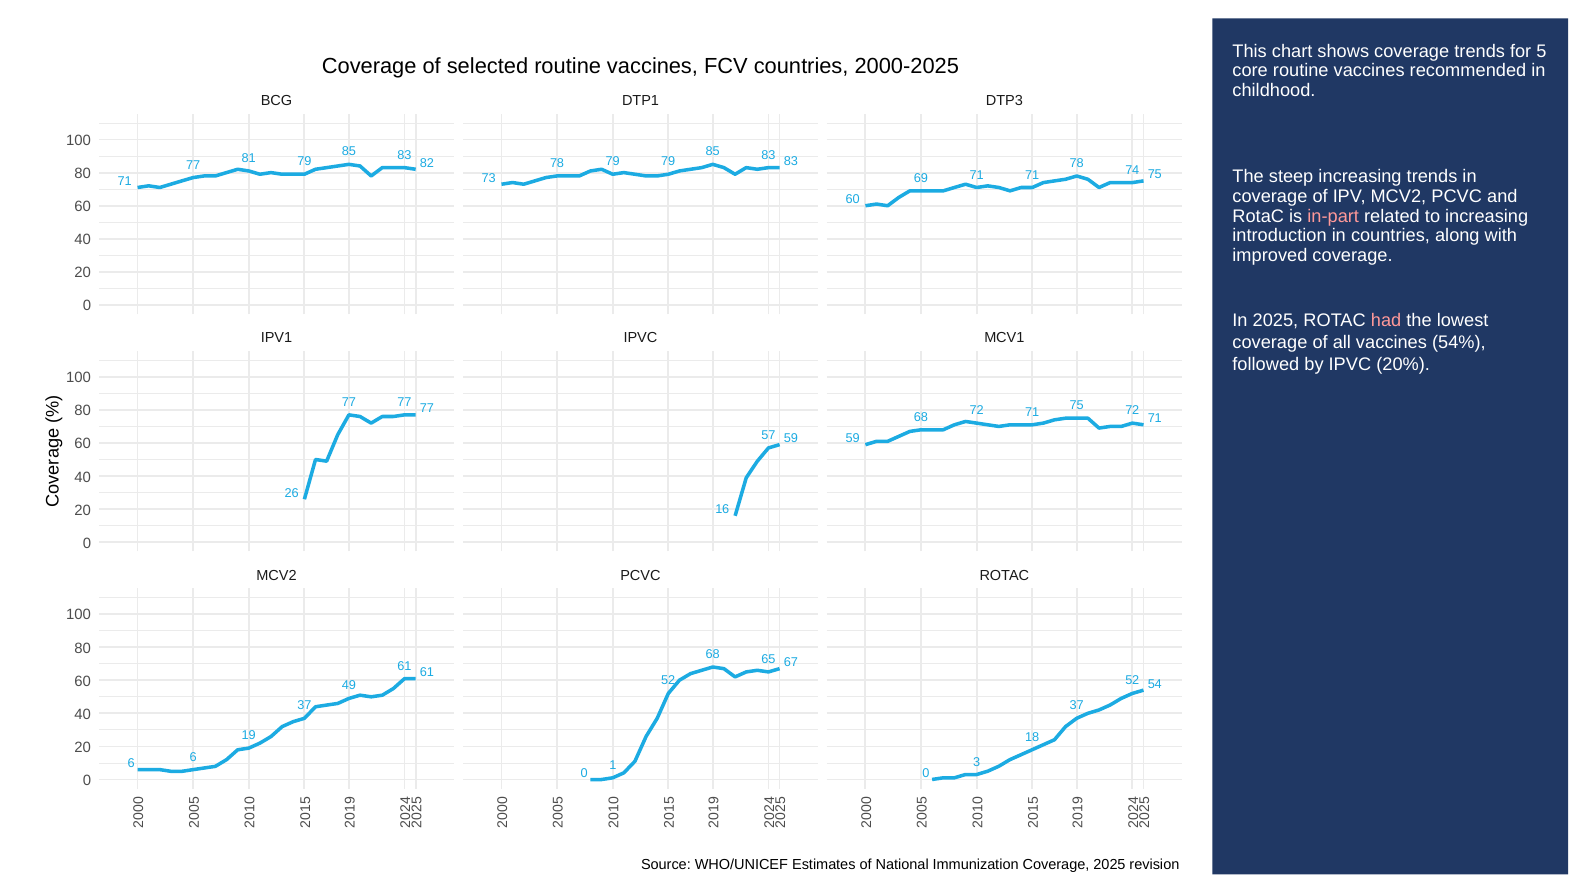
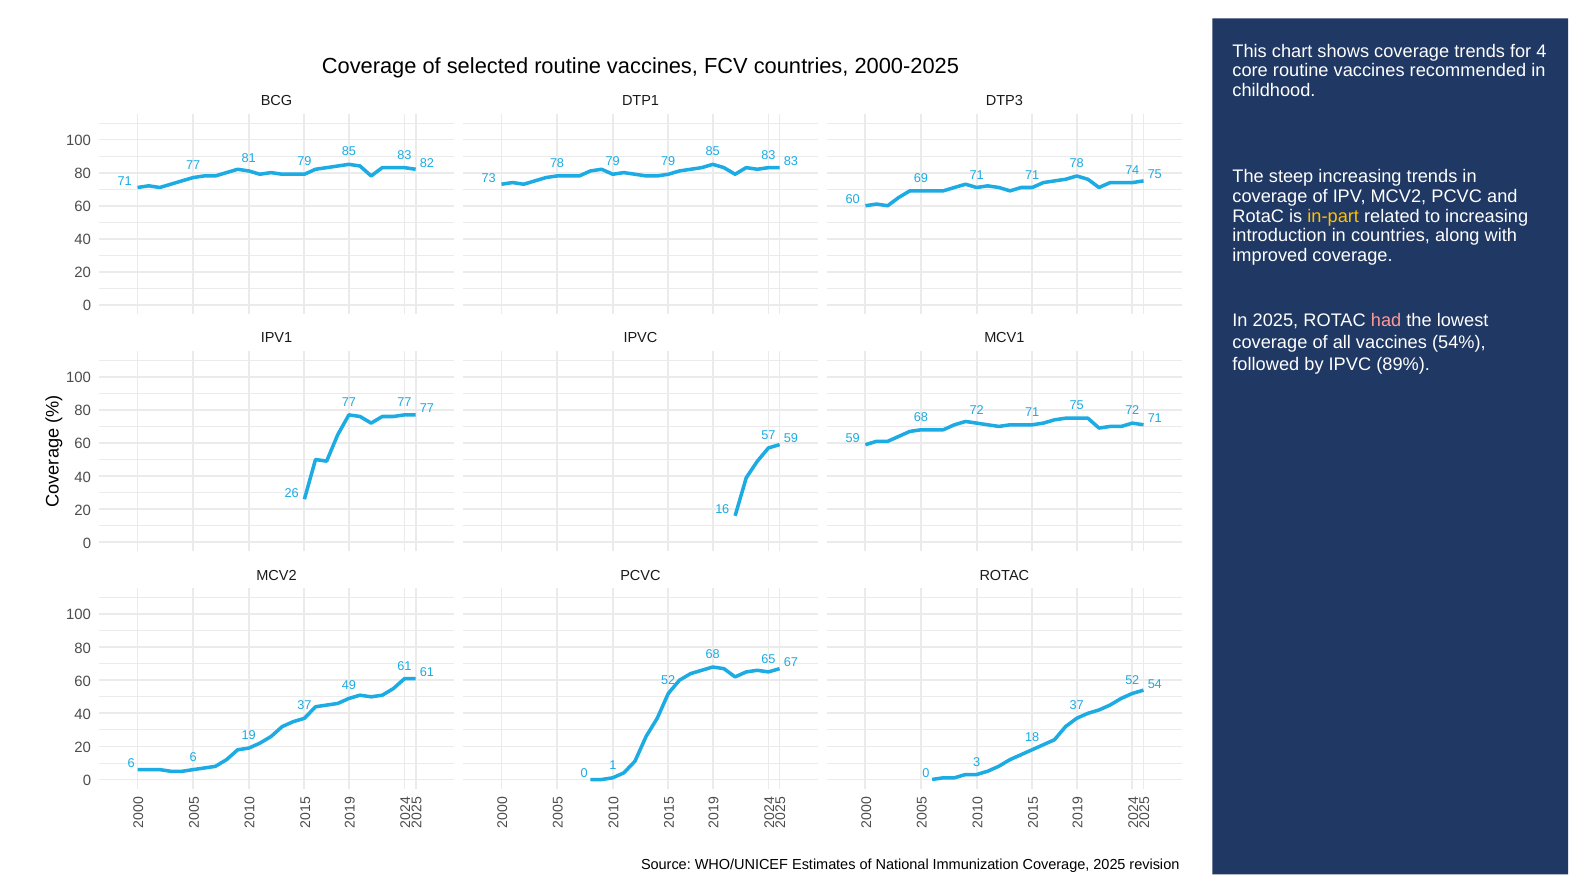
for 5: 5 -> 4
in-part colour: pink -> yellow
20%: 20% -> 89%
